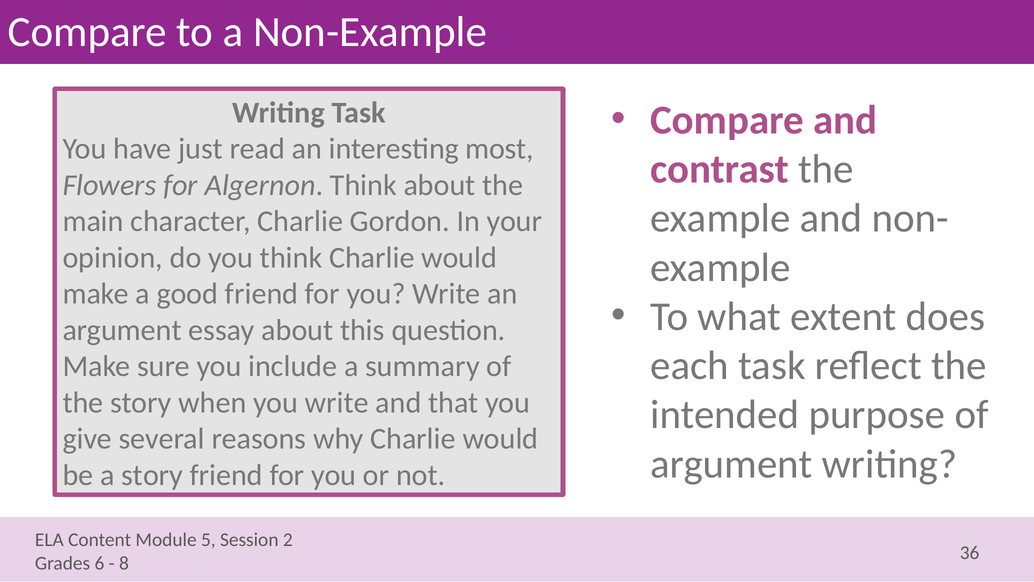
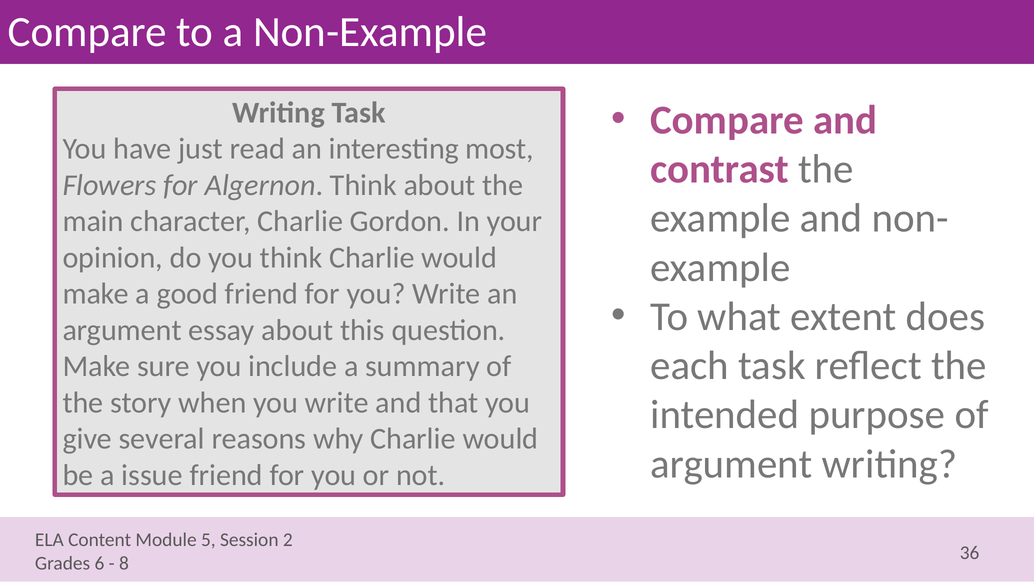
a story: story -> issue
